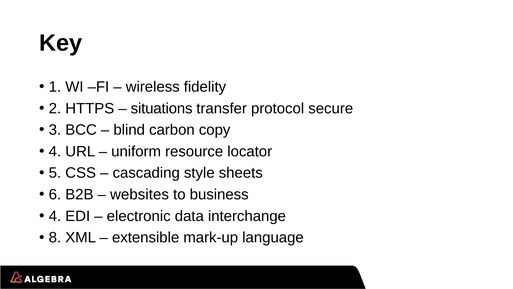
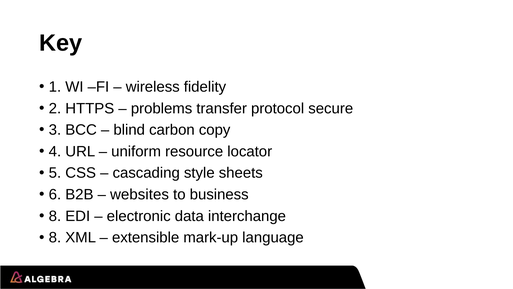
situations: situations -> problems
4 at (55, 216): 4 -> 8
